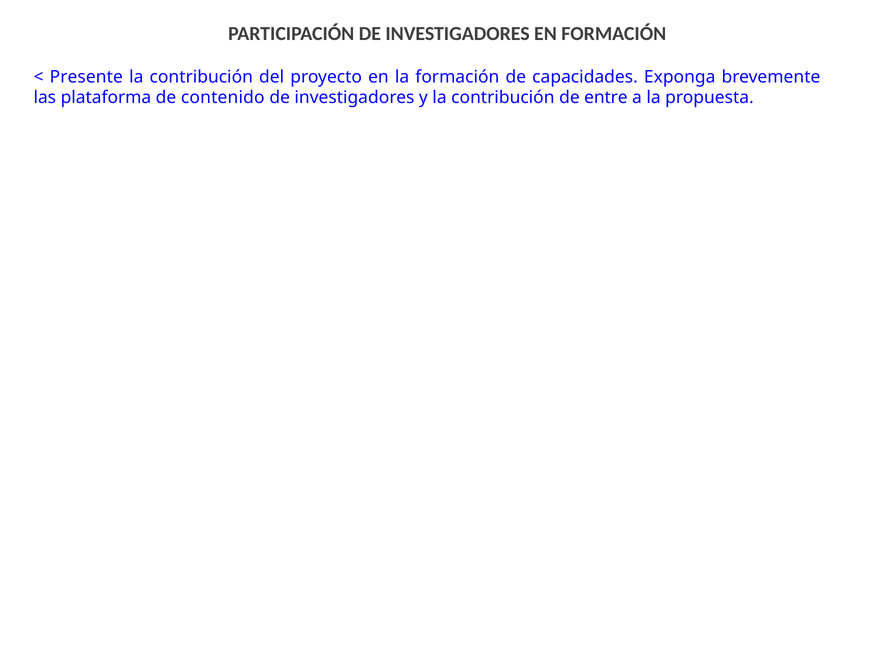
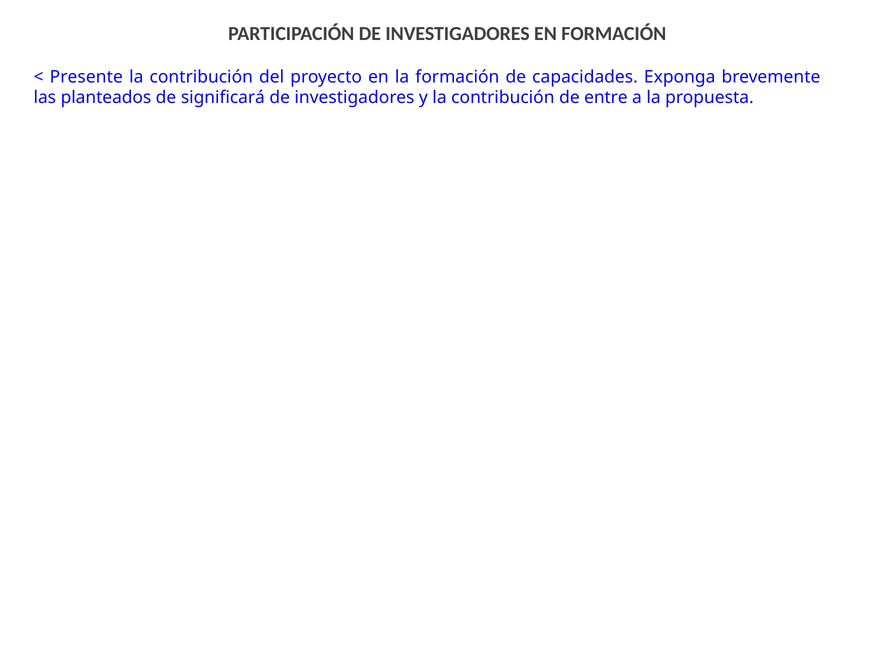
plataforma: plataforma -> planteados
contenido: contenido -> significará
